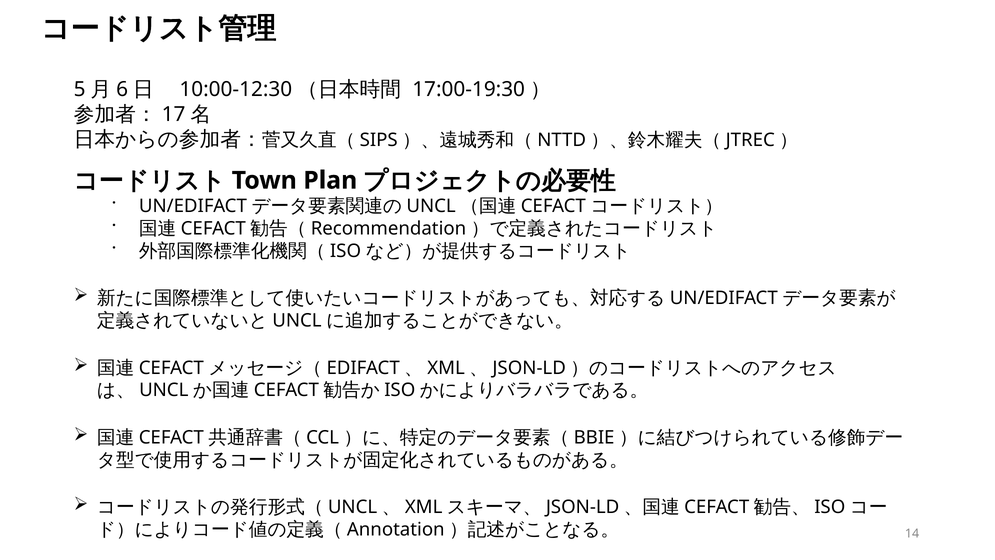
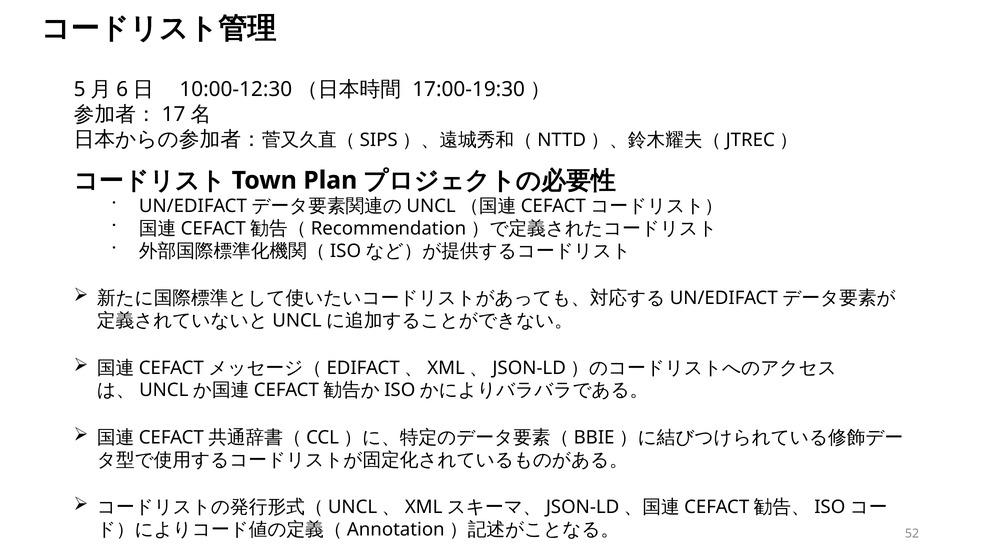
14: 14 -> 52
